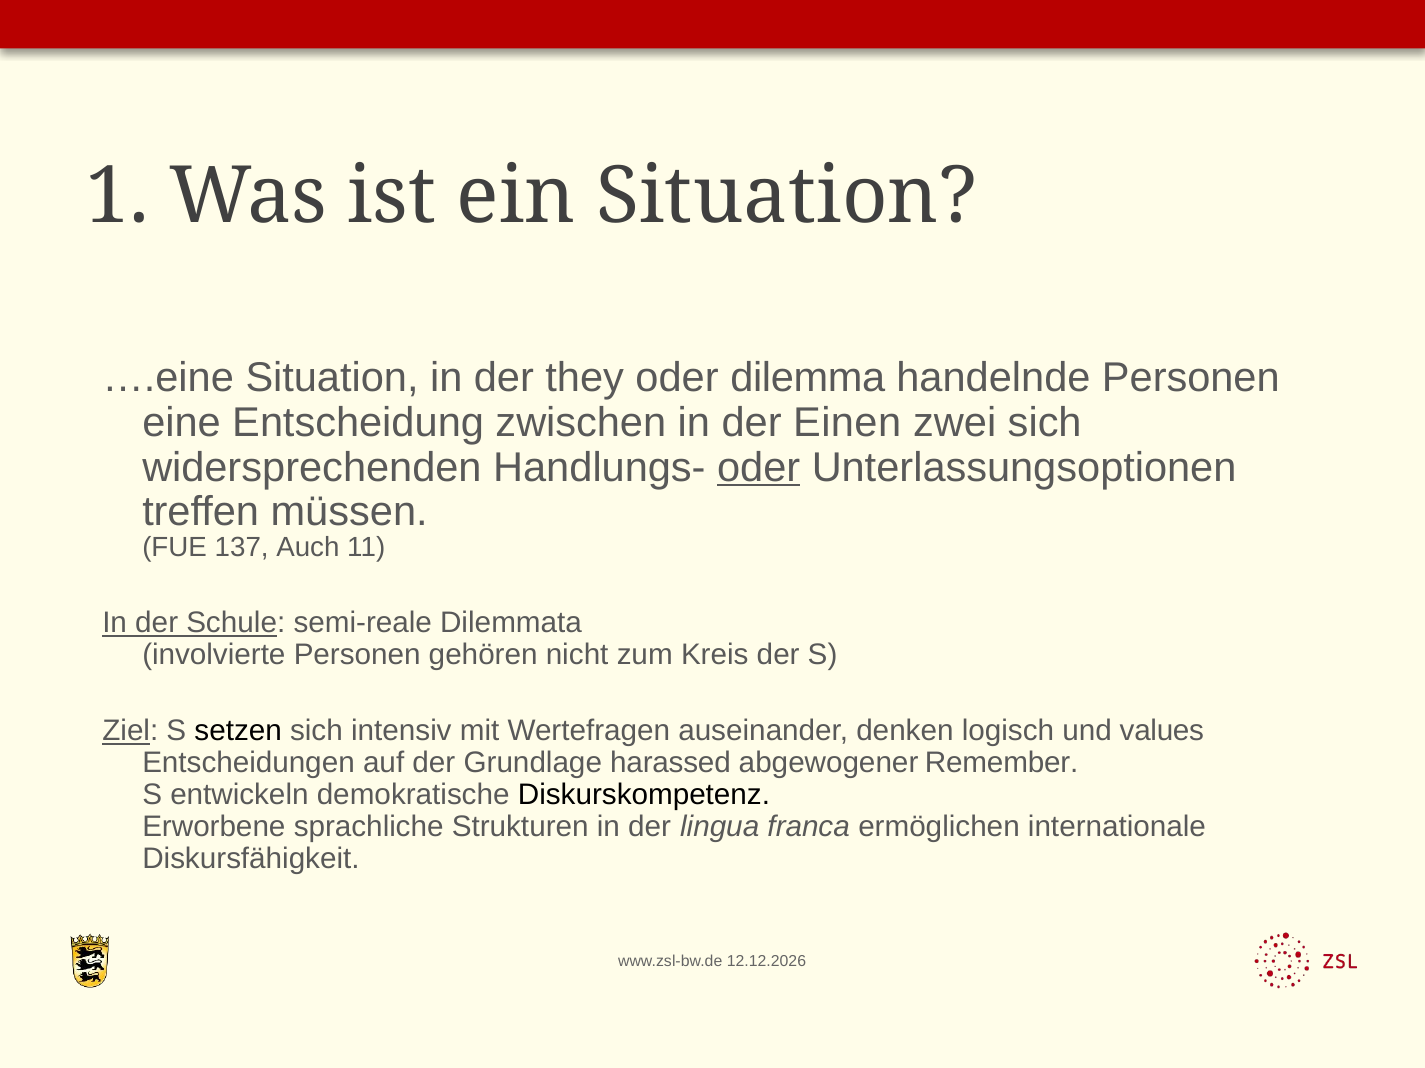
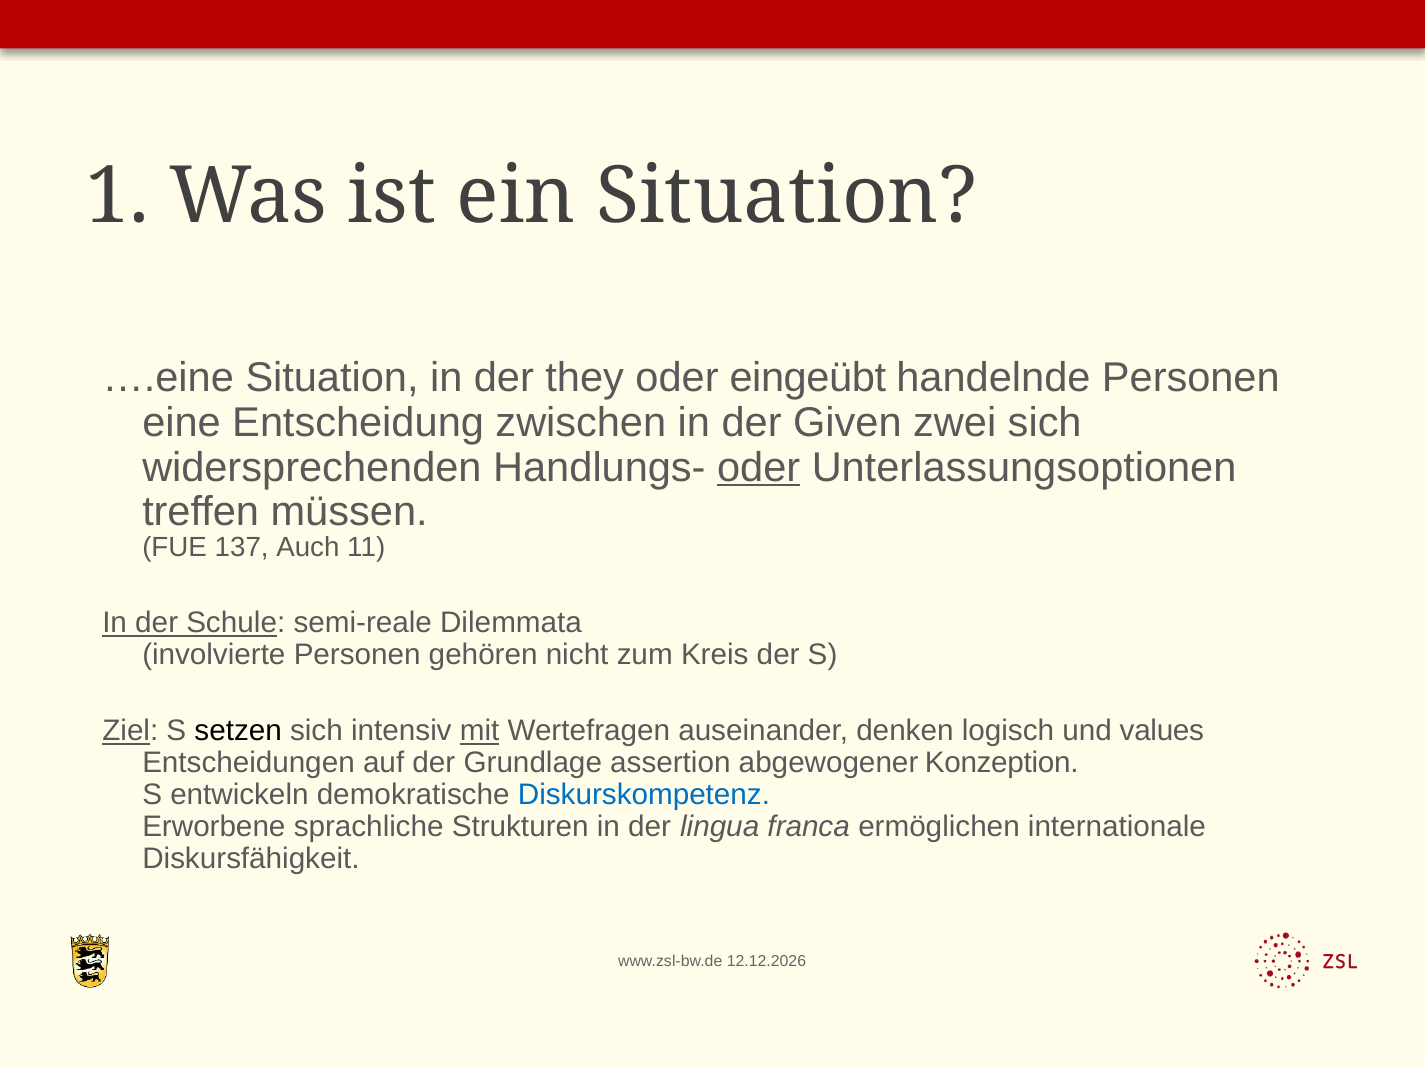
dilemma: dilemma -> eingeübt
Einen: Einen -> Given
mit underline: none -> present
harassed: harassed -> assertion
Remember: Remember -> Konzeption
Diskurskompetenz colour: black -> blue
